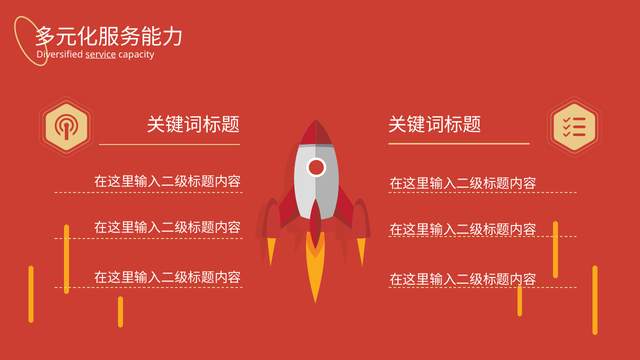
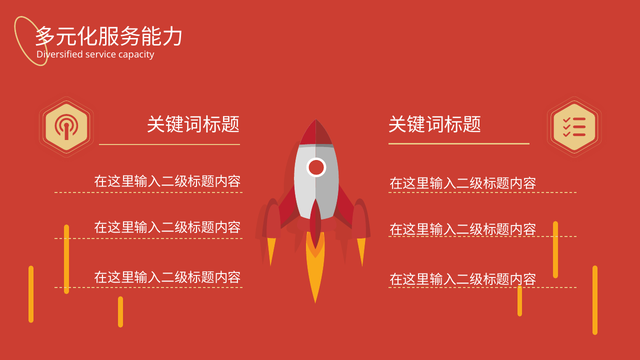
service underline: present -> none
